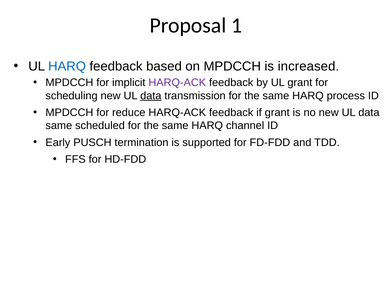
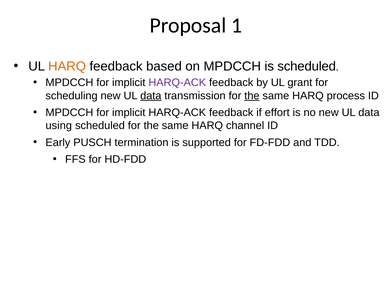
HARQ at (67, 66) colour: blue -> orange
is increased: increased -> scheduled
the at (252, 96) underline: none -> present
reduce at (129, 113): reduce -> implicit
if grant: grant -> effort
same at (59, 126): same -> using
